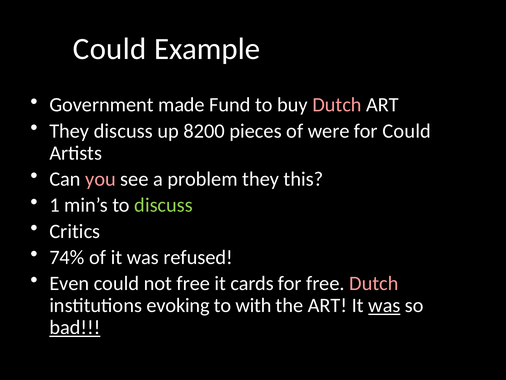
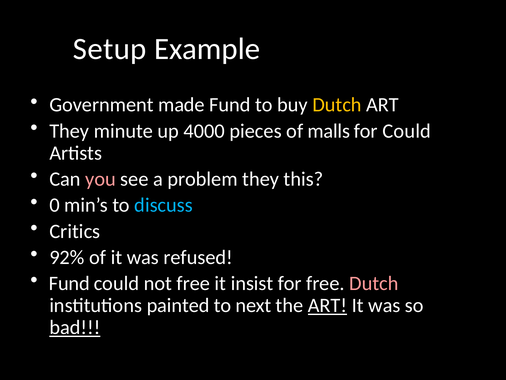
Could at (110, 49): Could -> Setup
Dutch at (337, 105) colour: pink -> yellow
They discuss: discuss -> minute
8200: 8200 -> 4000
were: were -> malls
1: 1 -> 0
discuss at (164, 205) colour: light green -> light blue
74%: 74% -> 92%
Even at (69, 283): Even -> Fund
cards: cards -> insist
evoking: evoking -> painted
with: with -> next
ART at (327, 305) underline: none -> present
was at (384, 305) underline: present -> none
